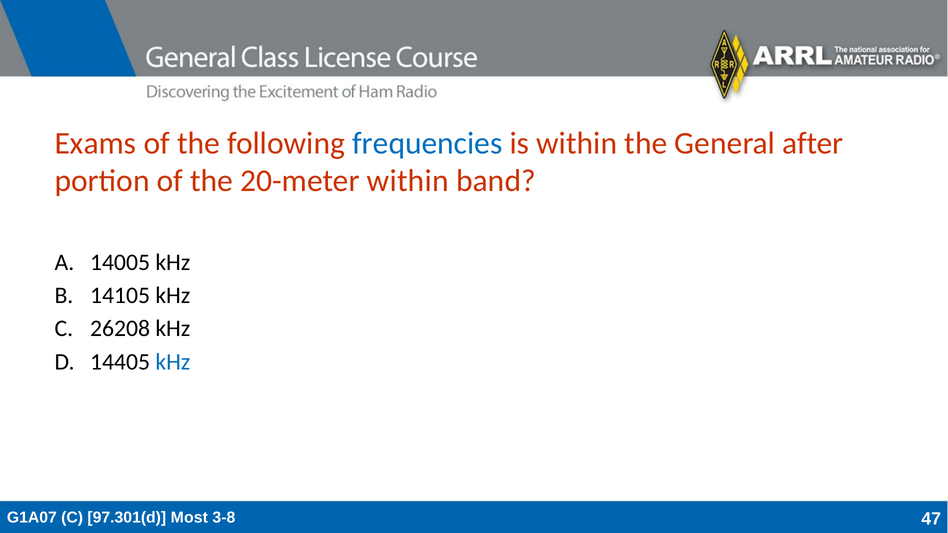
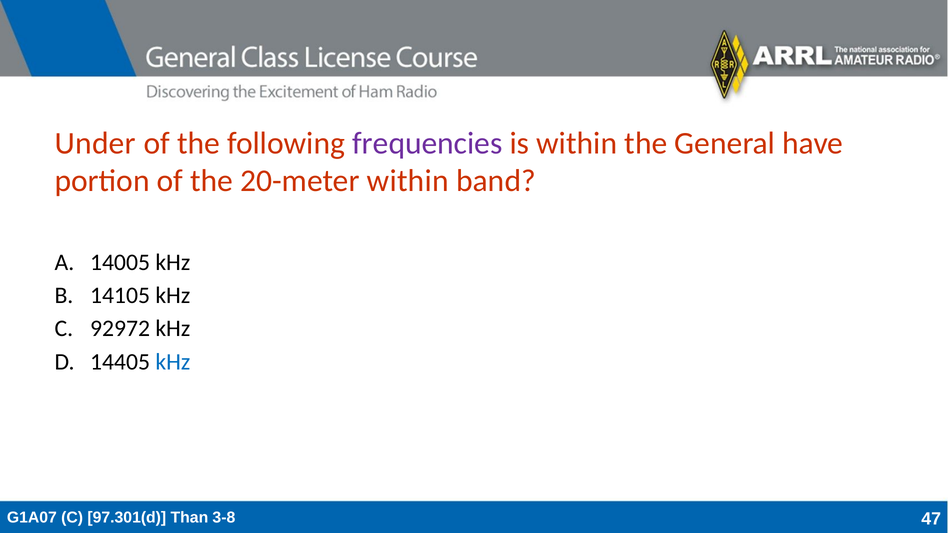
Exams: Exams -> Under
frequencies colour: blue -> purple
after: after -> have
26208: 26208 -> 92972
Most: Most -> Than
